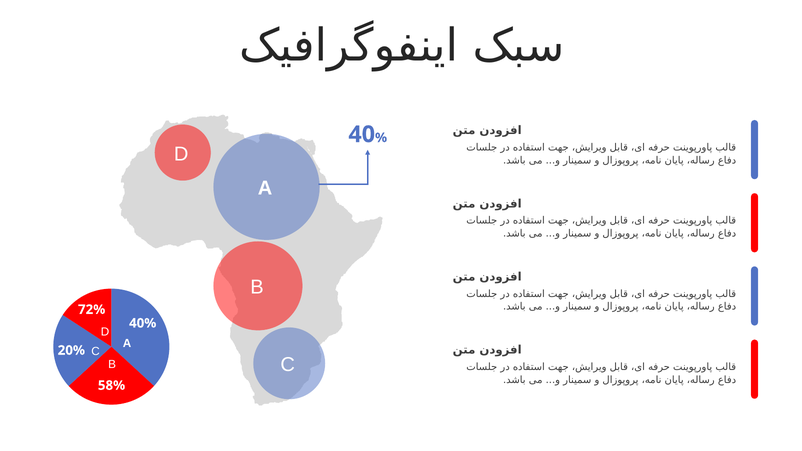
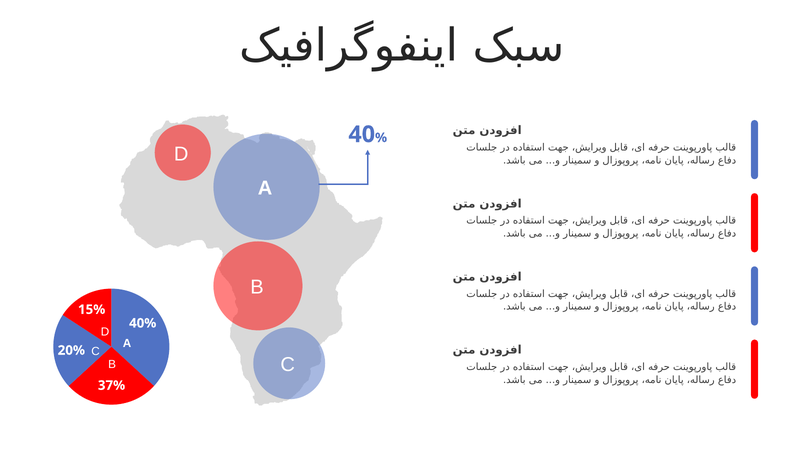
72%: 72% -> 15%
58%: 58% -> 37%
